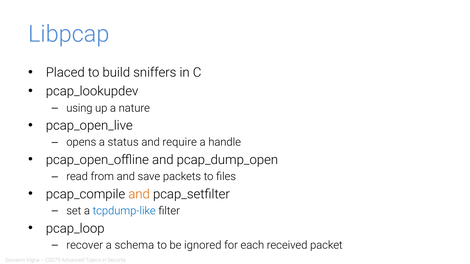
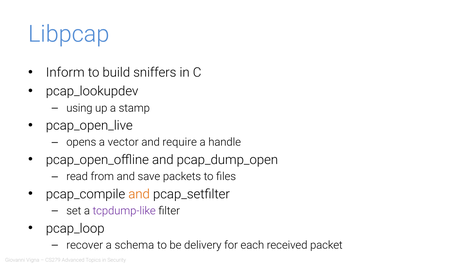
Placed: Placed -> Inform
nature: nature -> stamp
status: status -> vector
tcpdump-like colour: blue -> purple
ignored: ignored -> delivery
